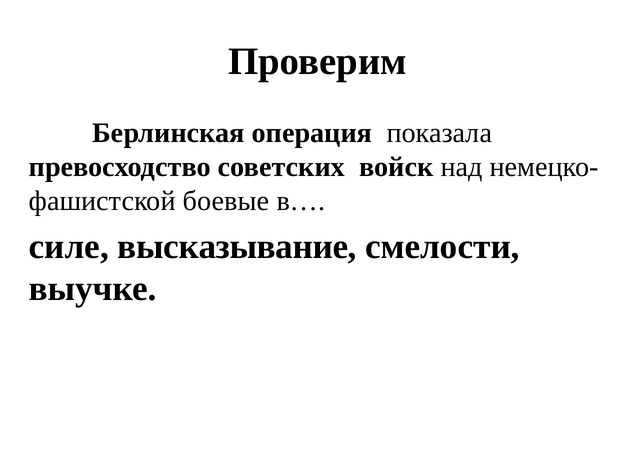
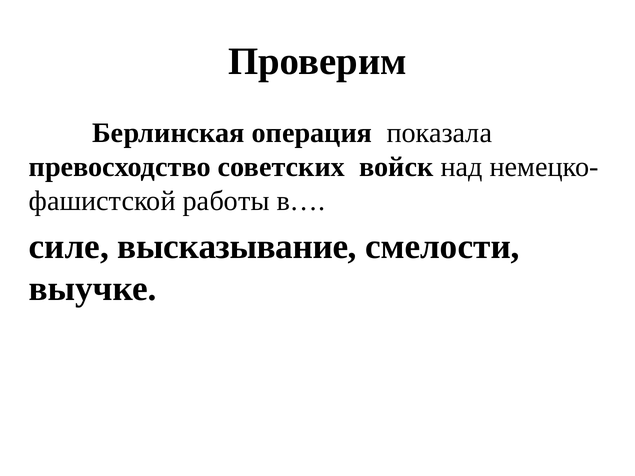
боевые: боевые -> работы
